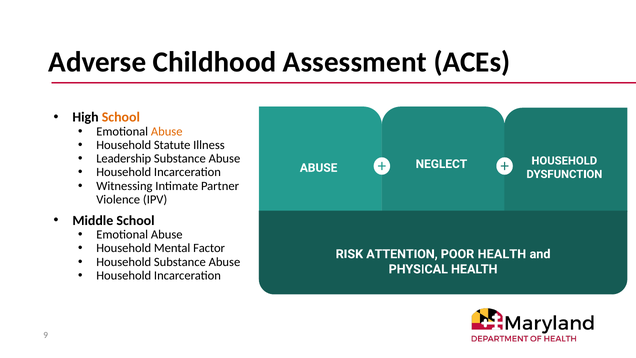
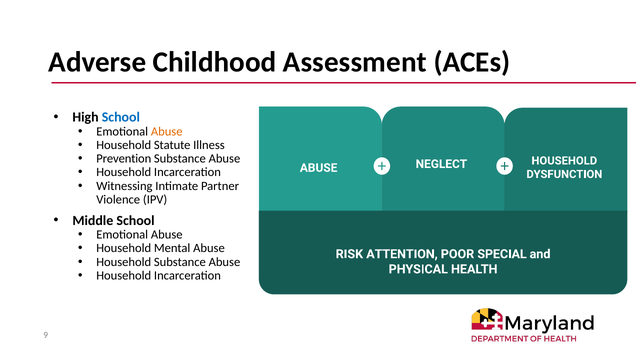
School at (121, 117) colour: orange -> blue
Leadership: Leadership -> Prevention
Mental Factor: Factor -> Abuse
POOR HEALTH: HEALTH -> SPECIAL
